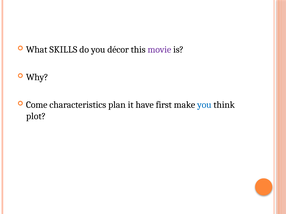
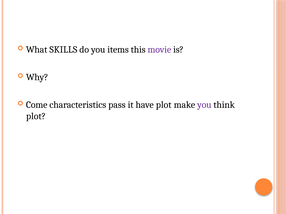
décor: décor -> items
plan: plan -> pass
have first: first -> plot
you at (204, 105) colour: blue -> purple
